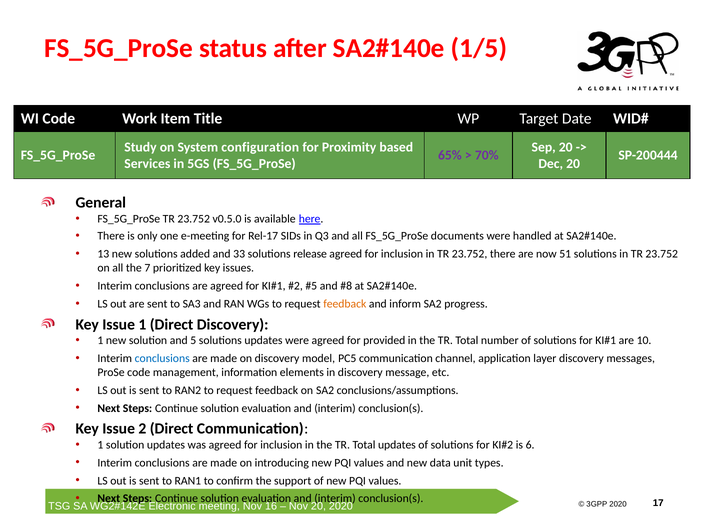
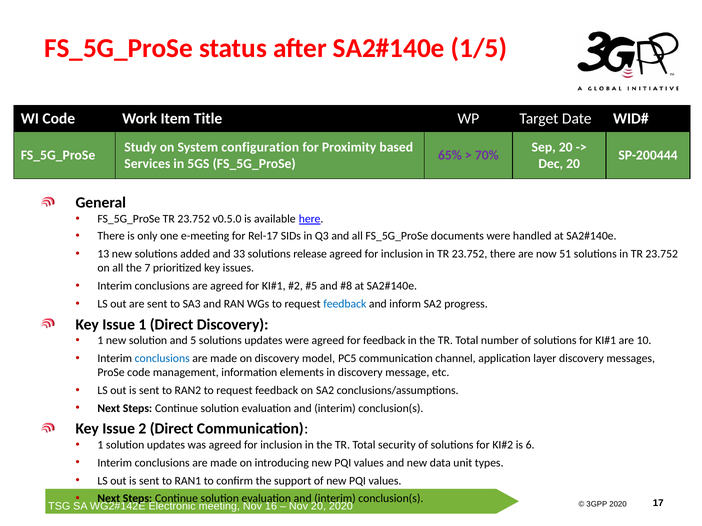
feedback at (345, 304) colour: orange -> blue
for provided: provided -> feedback
Total updates: updates -> security
